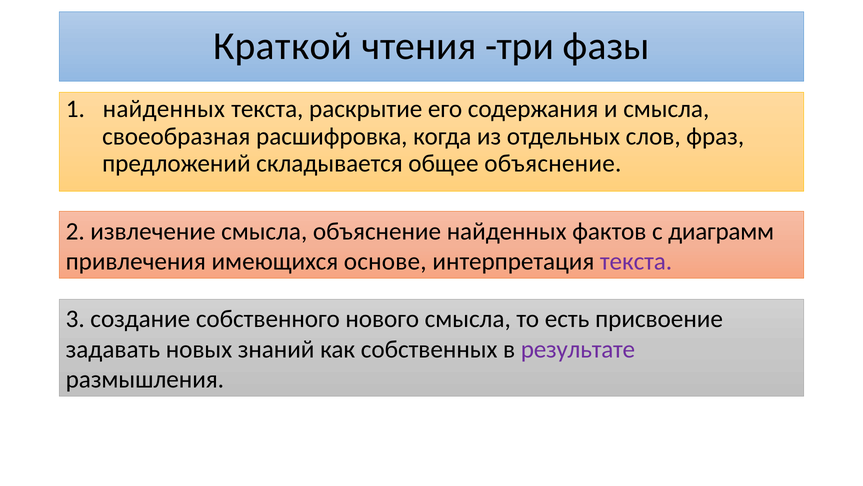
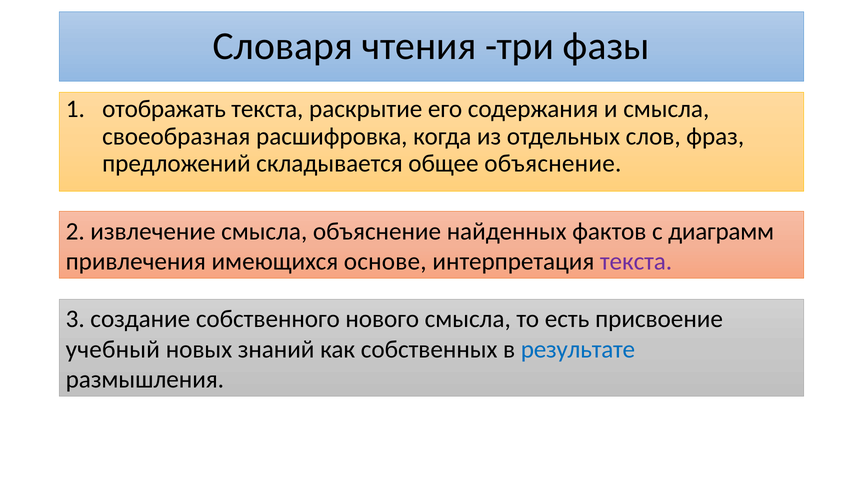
Краткой: Краткой -> Словаря
найденных at (164, 109): найденных -> отображать
задавать: задавать -> учебный
результате colour: purple -> blue
